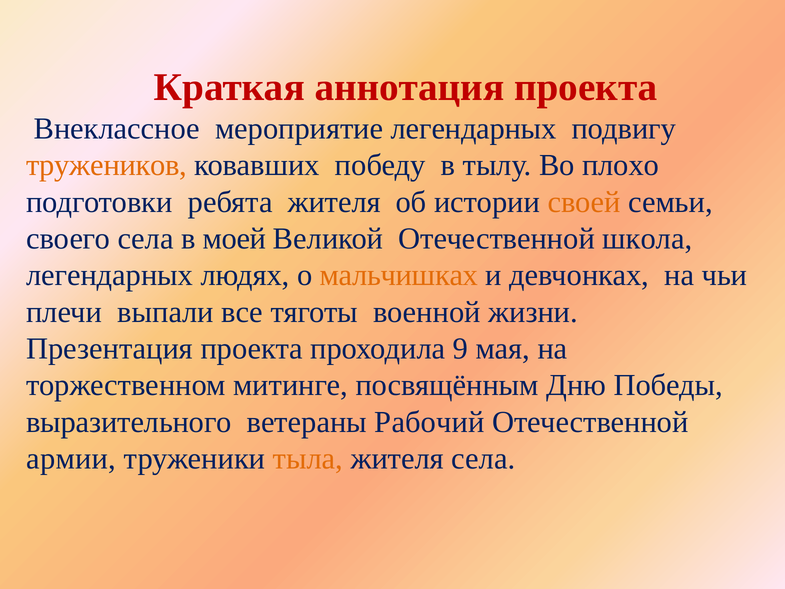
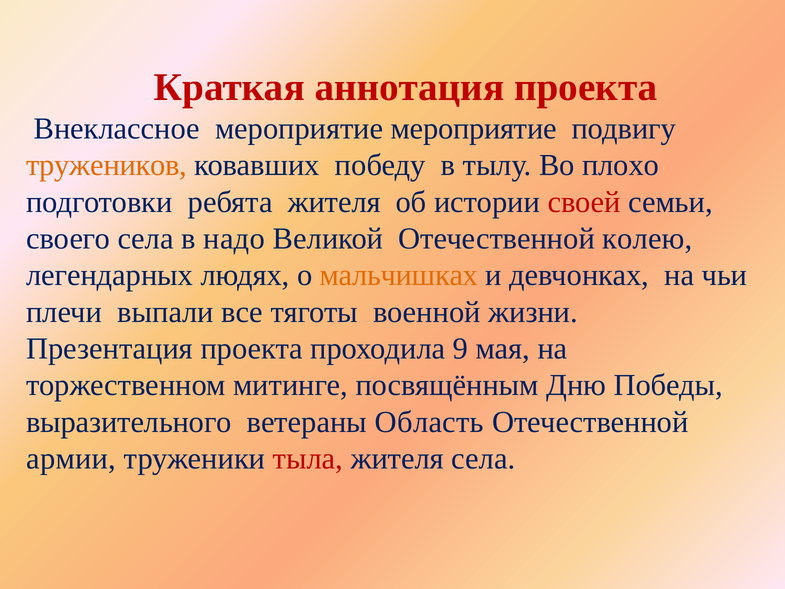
мероприятие легендарных: легендарных -> мероприятие
своей colour: orange -> red
моей: моей -> надо
школа: школа -> колею
Рабочий: Рабочий -> Область
тыла colour: orange -> red
